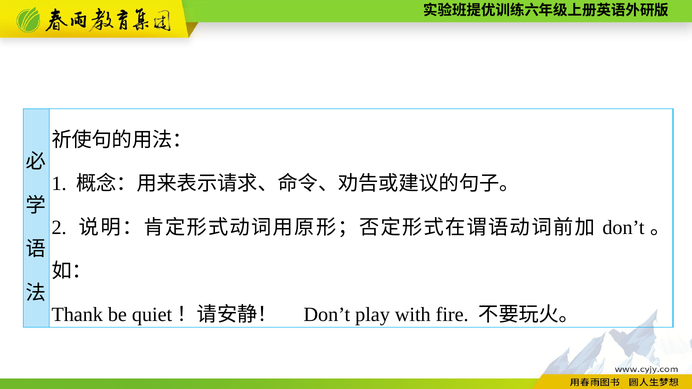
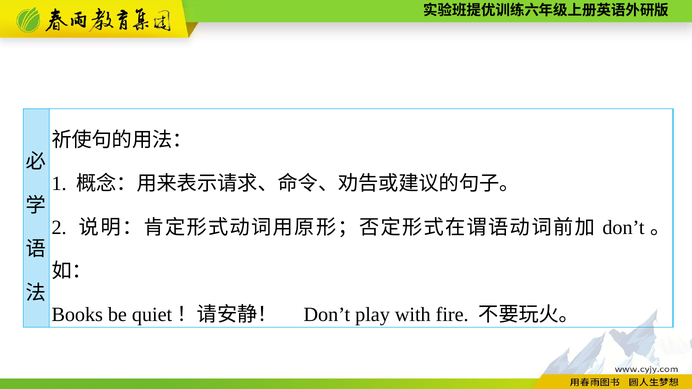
Thank: Thank -> Books
